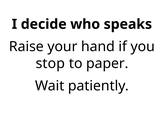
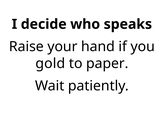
stop: stop -> gold
